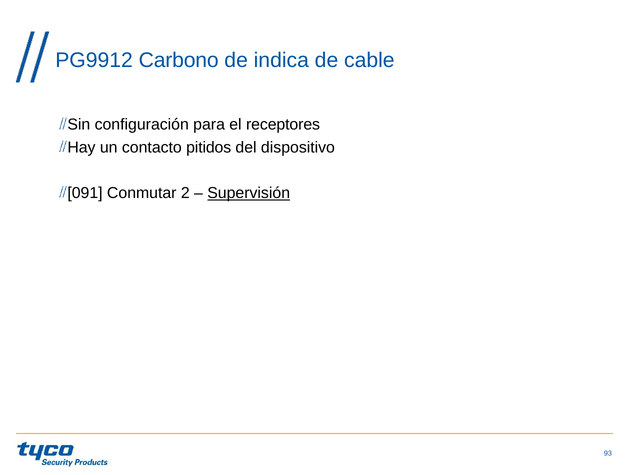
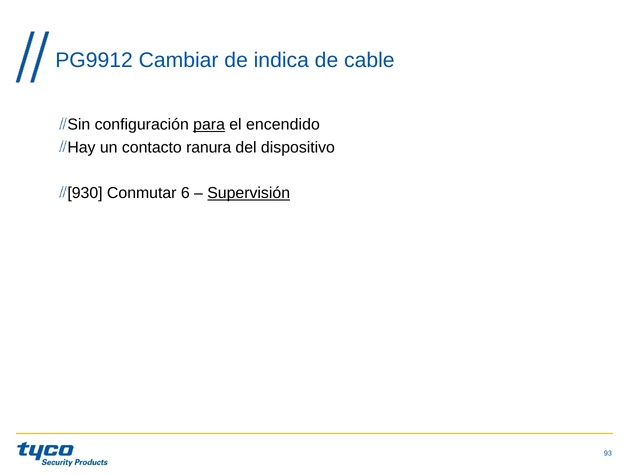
Carbono: Carbono -> Cambiar
para underline: none -> present
receptores: receptores -> encendido
pitidos: pitidos -> ranura
091: 091 -> 930
2: 2 -> 6
